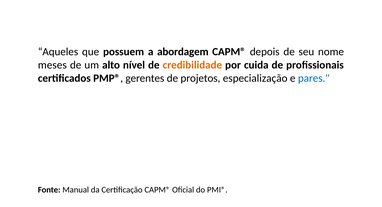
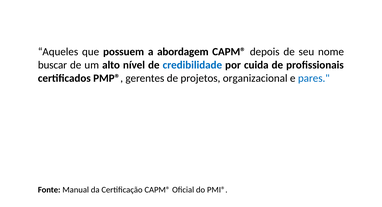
meses: meses -> buscar
credibilidade colour: orange -> blue
especialização: especialização -> organizacional
